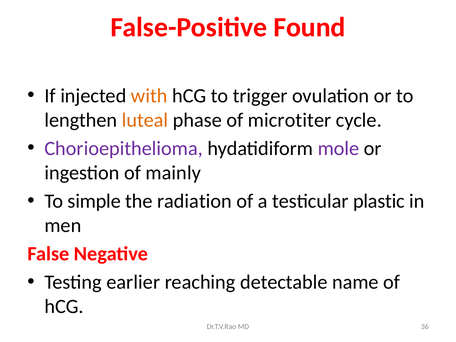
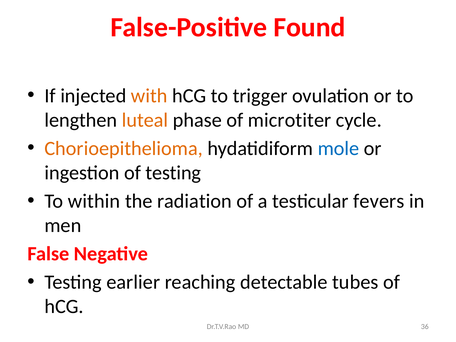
Chorioepithelioma colour: purple -> orange
mole colour: purple -> blue
of mainly: mainly -> testing
simple: simple -> within
plastic: plastic -> fevers
name: name -> tubes
